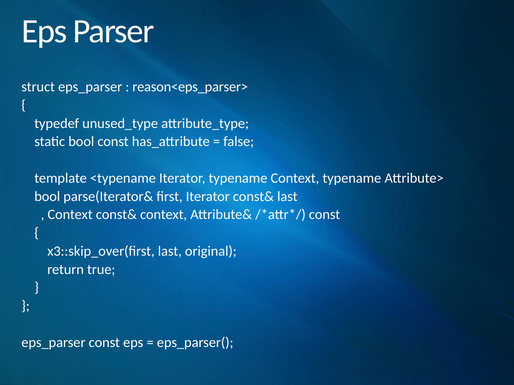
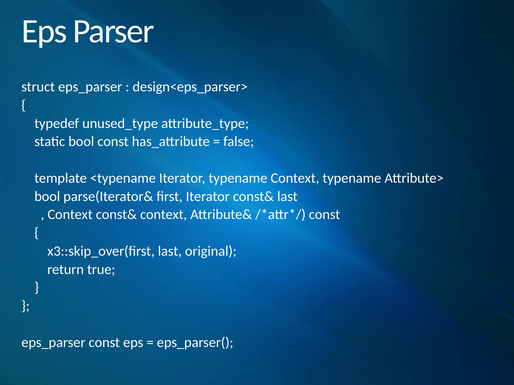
reason<eps_parser>: reason<eps_parser> -> design<eps_parser>
